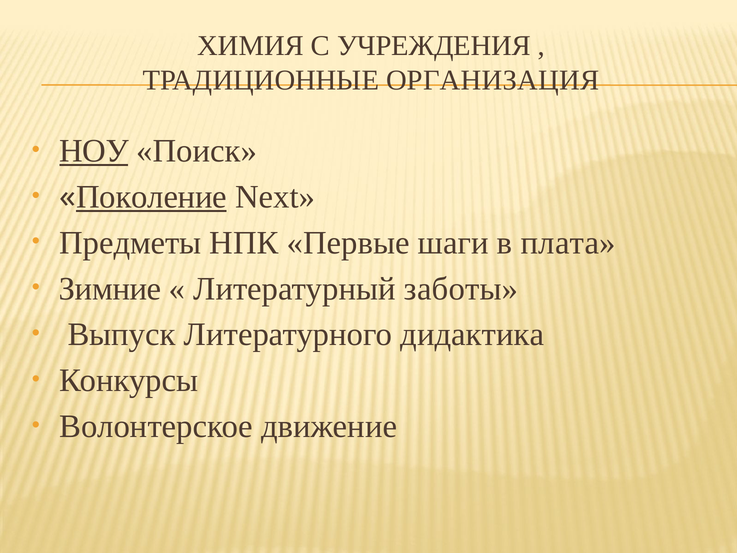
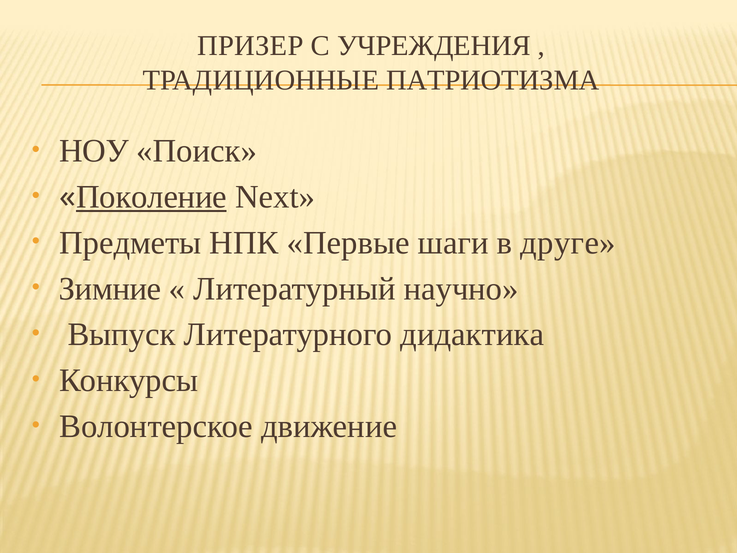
ХИМИЯ: ХИМИЯ -> ПРИЗЕР
ОРГАНИЗАЦИЯ: ОРГАНИЗАЦИЯ -> ПАТРИОТИЗМА
НОУ underline: present -> none
плата: плата -> друге
заботы: заботы -> научно
